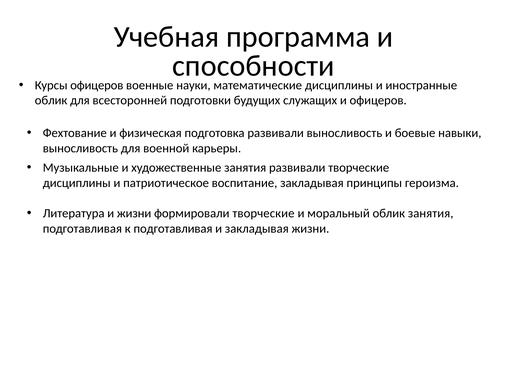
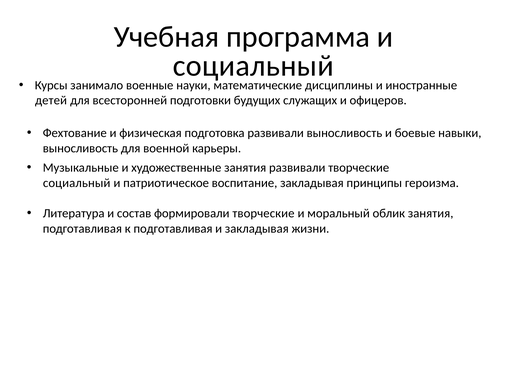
способности at (253, 66): способности -> социальный
Курсы офицеров: офицеров -> занимало
облик at (51, 101): облик -> детей
дисциплины at (77, 183): дисциплины -> социальный
и жизни: жизни -> состав
